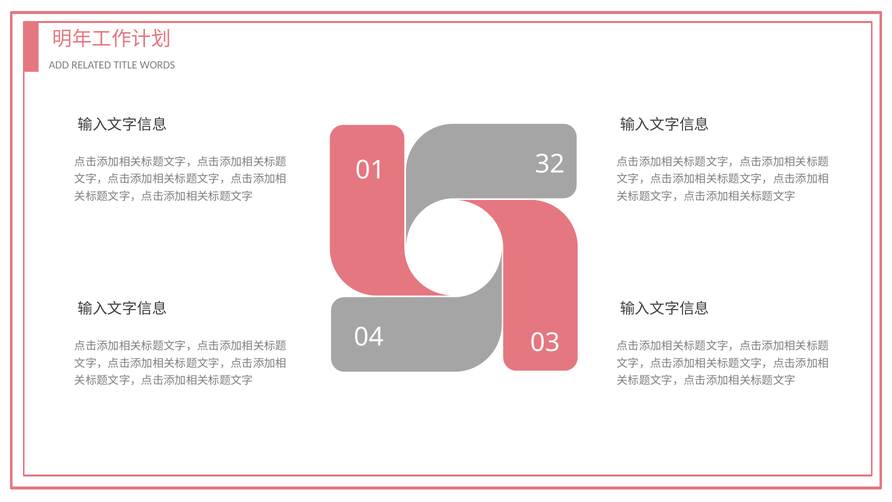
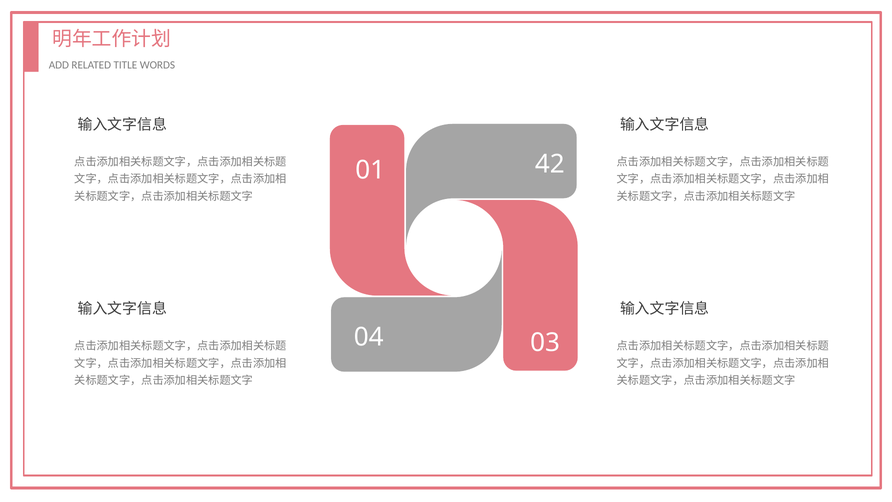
32: 32 -> 42
